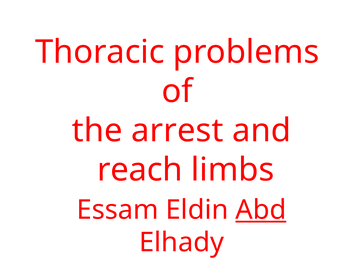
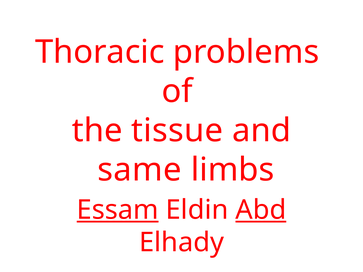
arrest: arrest -> tissue
reach: reach -> same
Essam underline: none -> present
